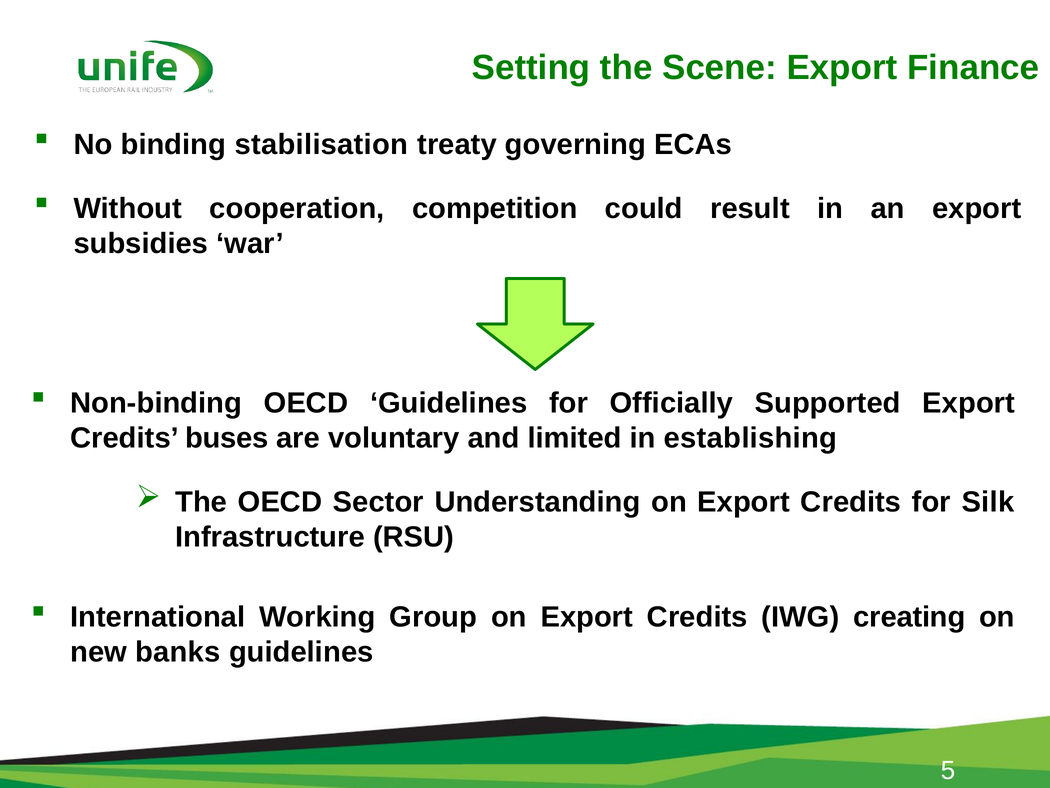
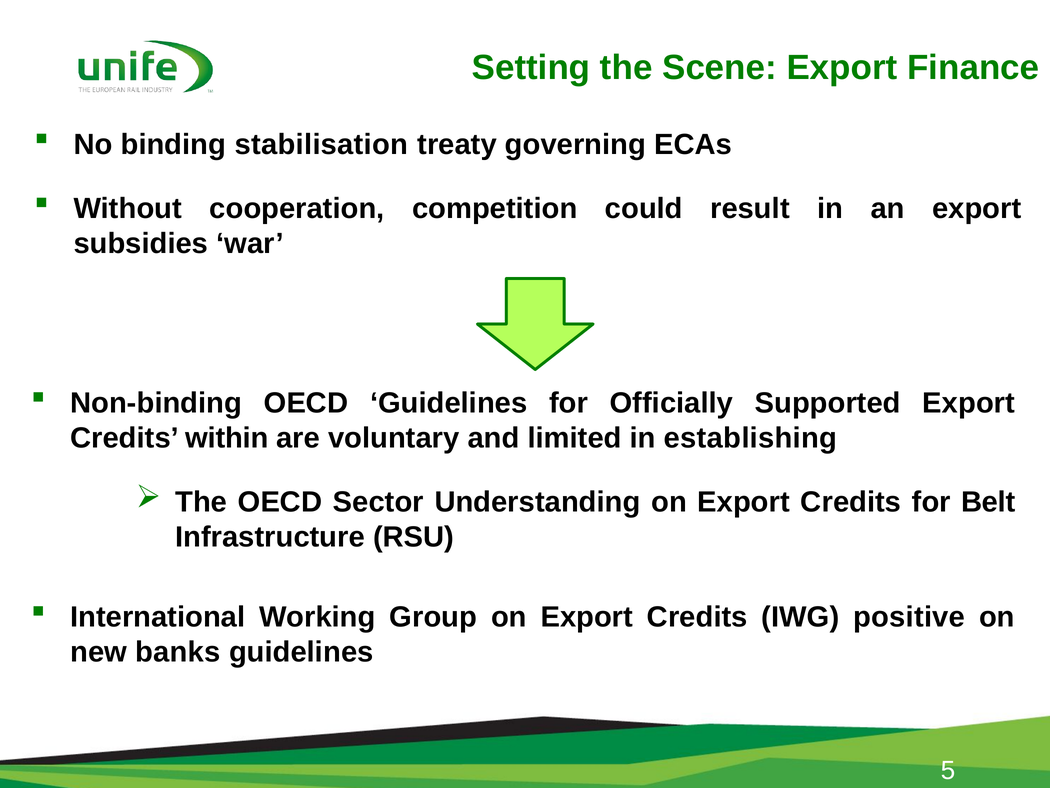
buses: buses -> within
Silk: Silk -> Belt
creating: creating -> positive
